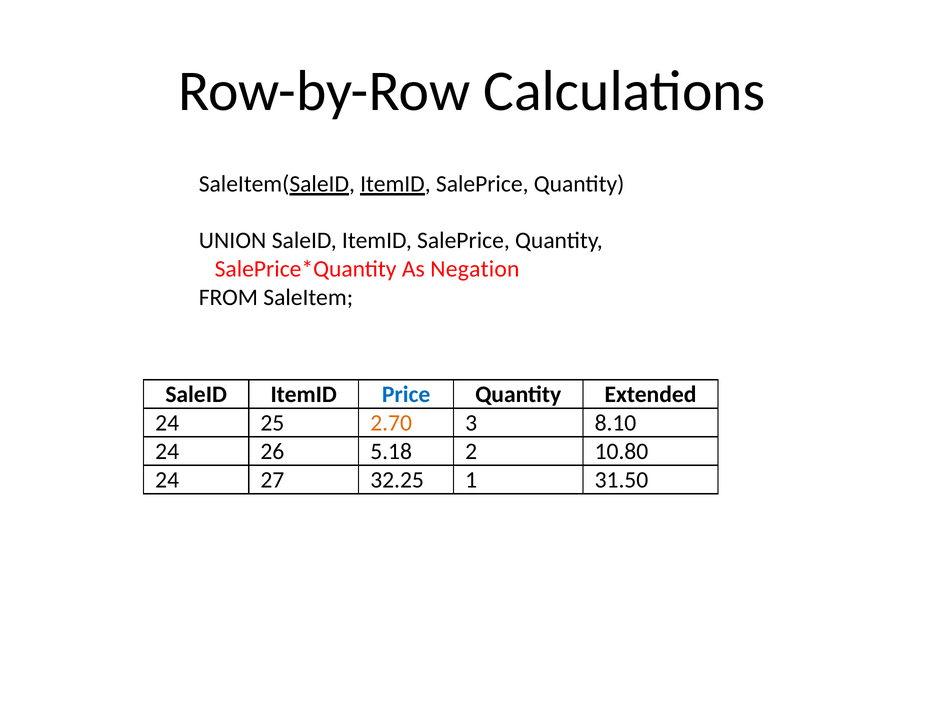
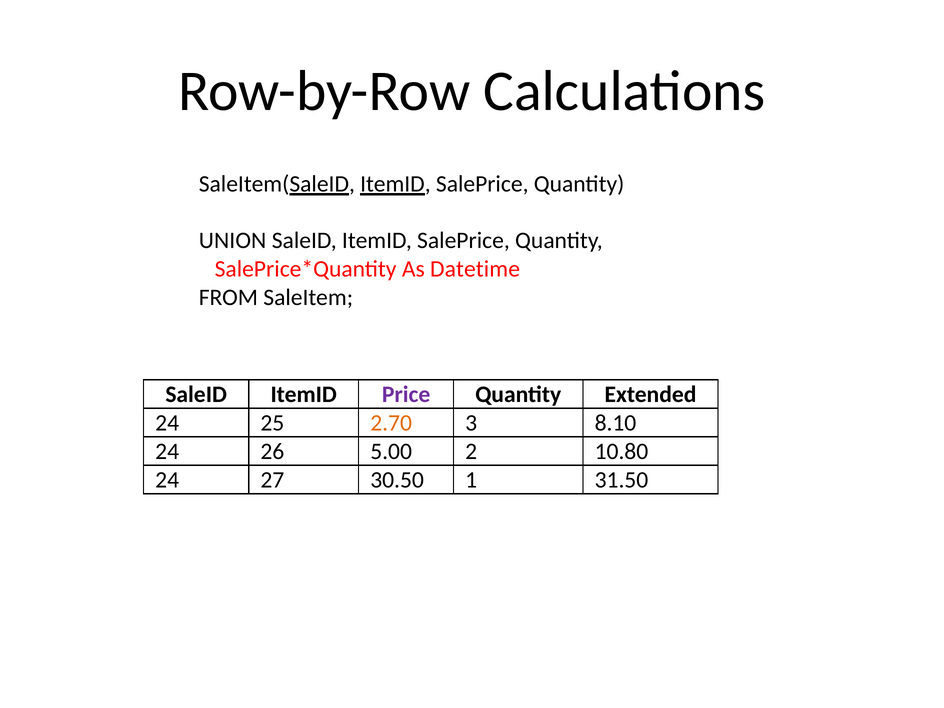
Negation: Negation -> Datetime
Price colour: blue -> purple
5.18: 5.18 -> 5.00
32.25: 32.25 -> 30.50
